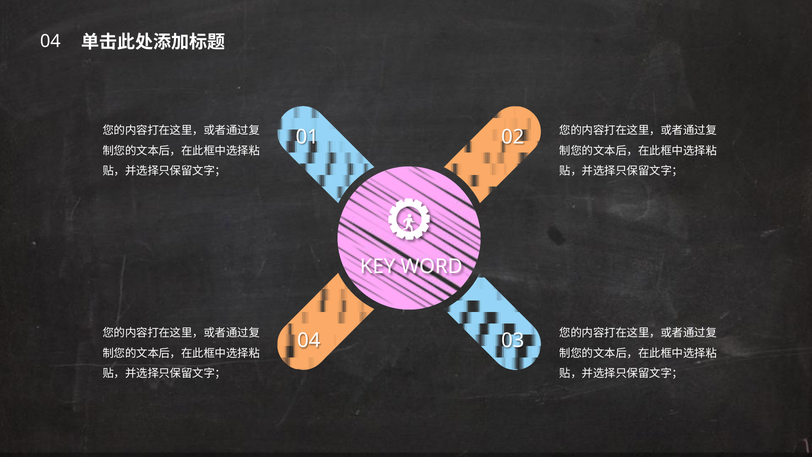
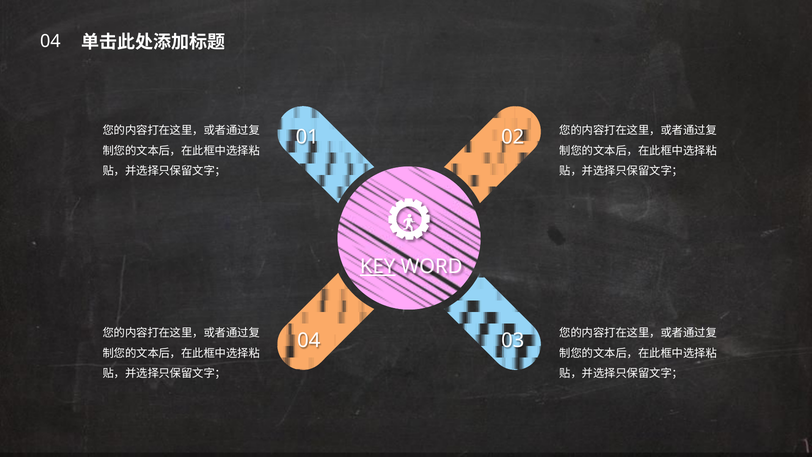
KEY underline: none -> present
